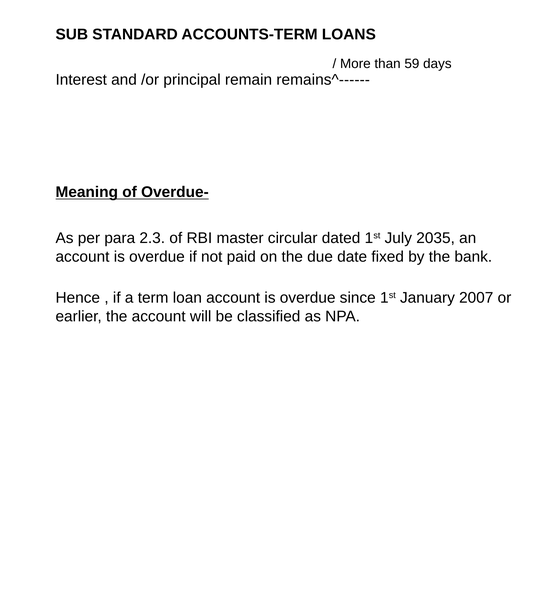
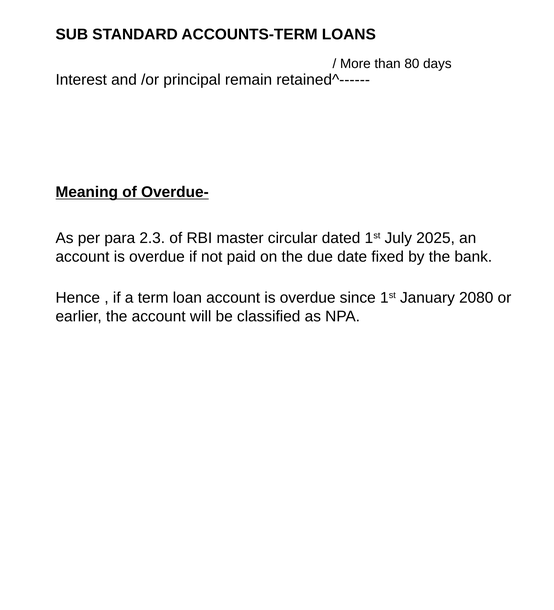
59: 59 -> 80
remains^------: remains^------ -> retained^------
2035: 2035 -> 2025
2007: 2007 -> 2080
